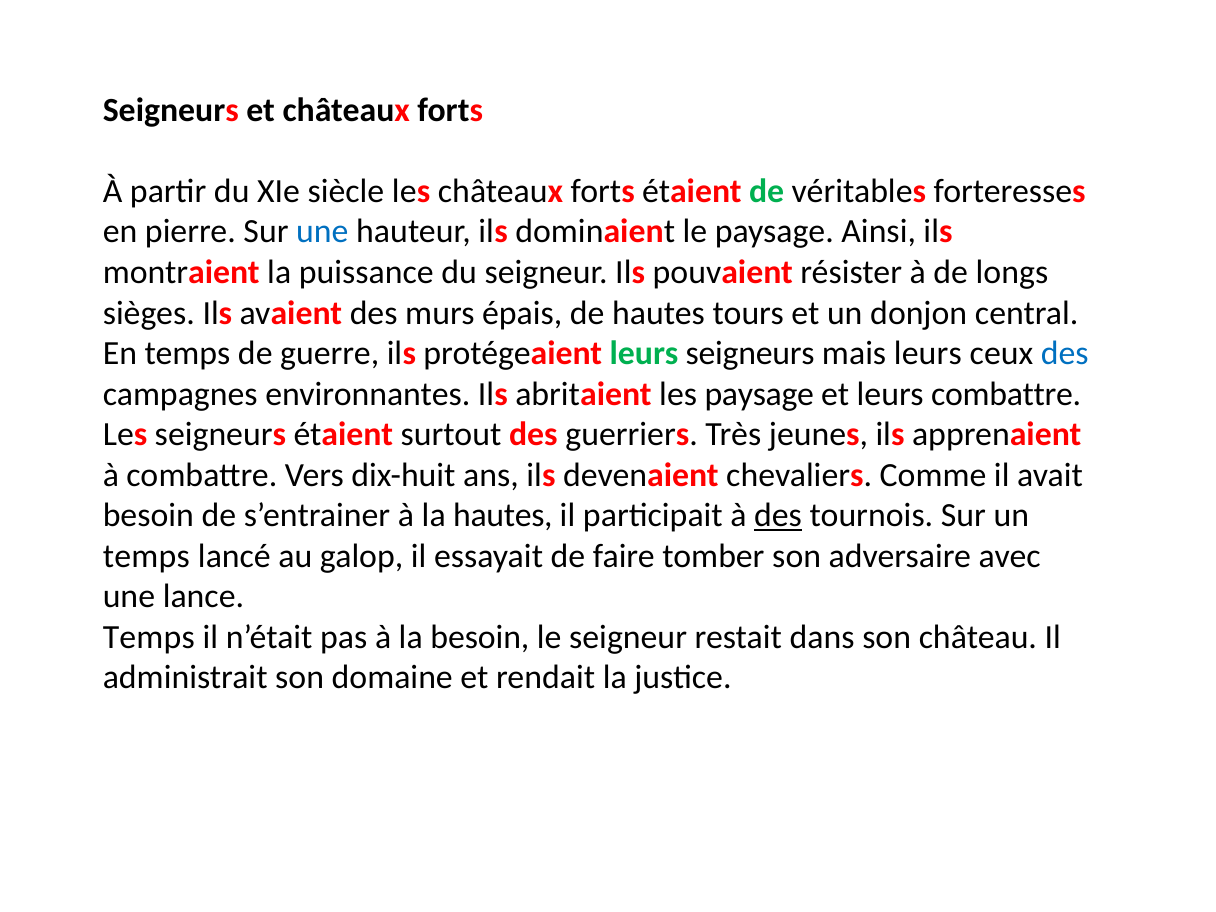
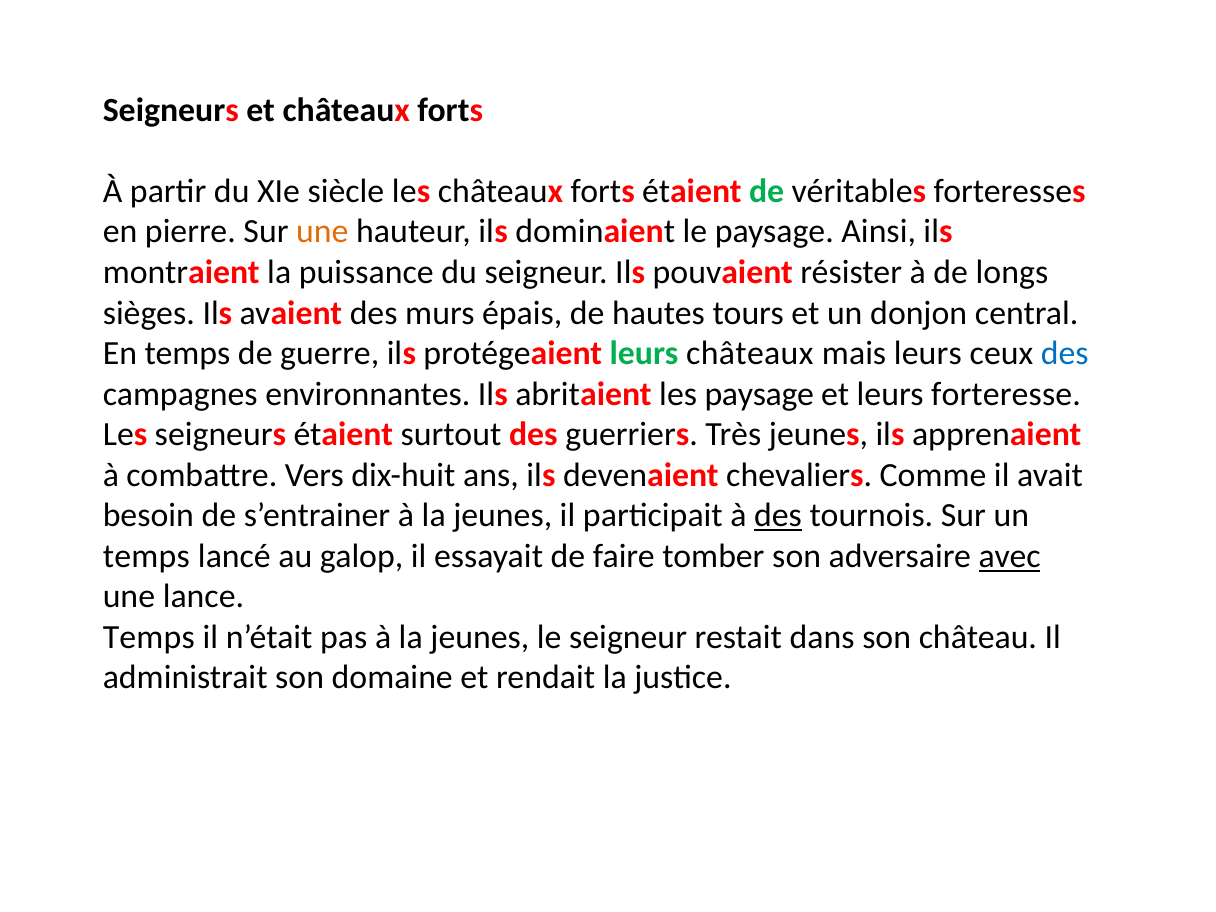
une at (322, 232) colour: blue -> orange
leurs seigneurs: seigneurs -> châteaux
leurs combattre: combattre -> forteresse
s’entrainer à la hautes: hautes -> jeunes
avec underline: none -> present
pas à la besoin: besoin -> jeunes
